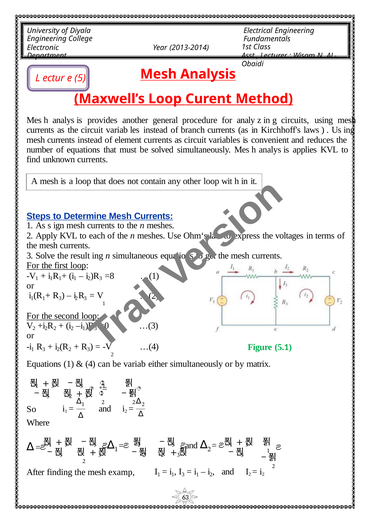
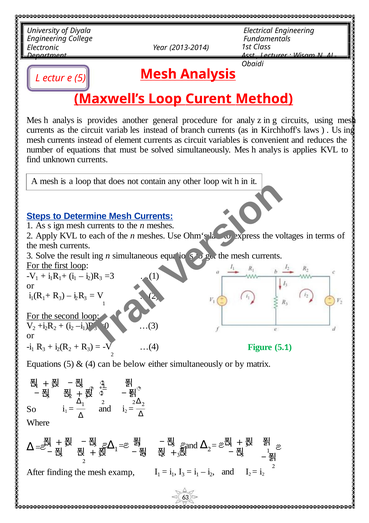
=8: =8 -> =3
Equations 1: 1 -> 5
be variab: variab -> below
